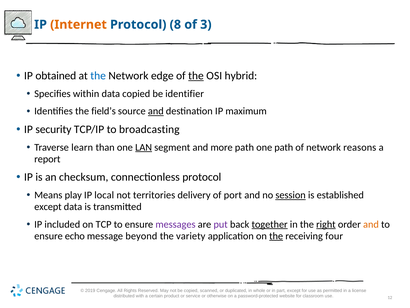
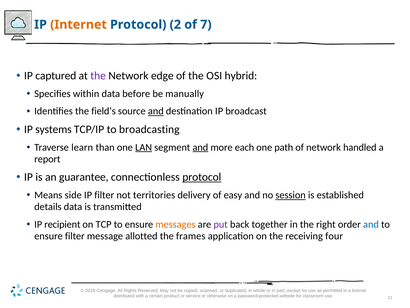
8: 8 -> 2
3: 3 -> 7
obtained: obtained -> captured
the at (98, 76) colour: blue -> purple
the at (196, 76) underline: present -> none
data copied: copied -> before
identifier: identifier -> manually
maximum: maximum -> broadcast
security: security -> systems
and at (200, 147) underline: none -> present
more path: path -> each
reasons: reasons -> handled
checksum: checksum -> guarantee
protocol at (202, 177) underline: none -> present
play: play -> side
P local: local -> filter
port: port -> easy
except at (48, 207): except -> details
included: included -> recipient
messages colour: purple -> orange
together underline: present -> none
right underline: present -> none
and at (371, 224) colour: orange -> blue
ensure echo: echo -> filter
beyond: beyond -> allotted
variety: variety -> frames
the at (276, 236) underline: present -> none
